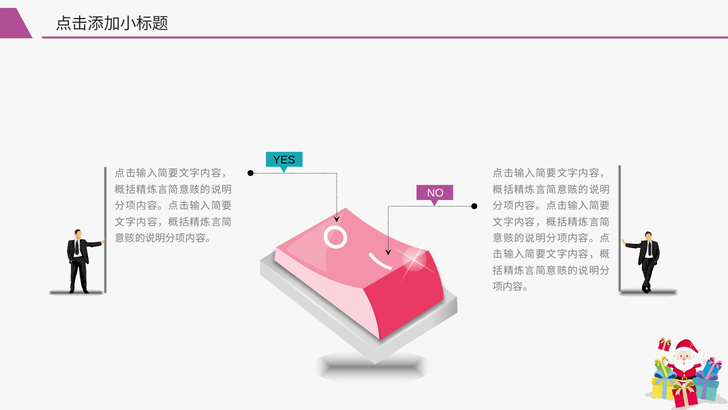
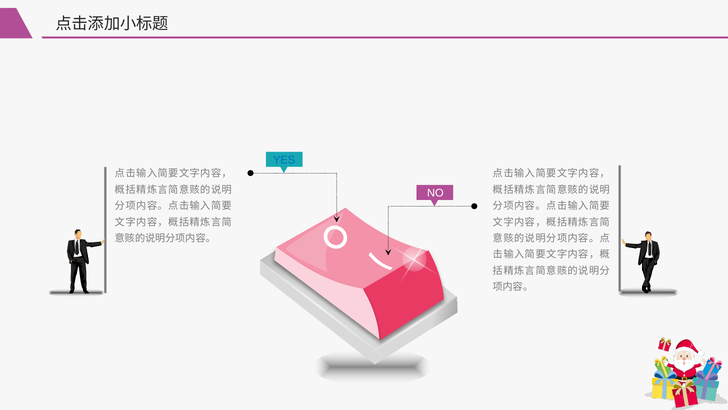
YES colour: black -> blue
